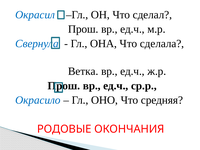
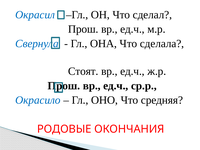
Ветка: Ветка -> Стоят
